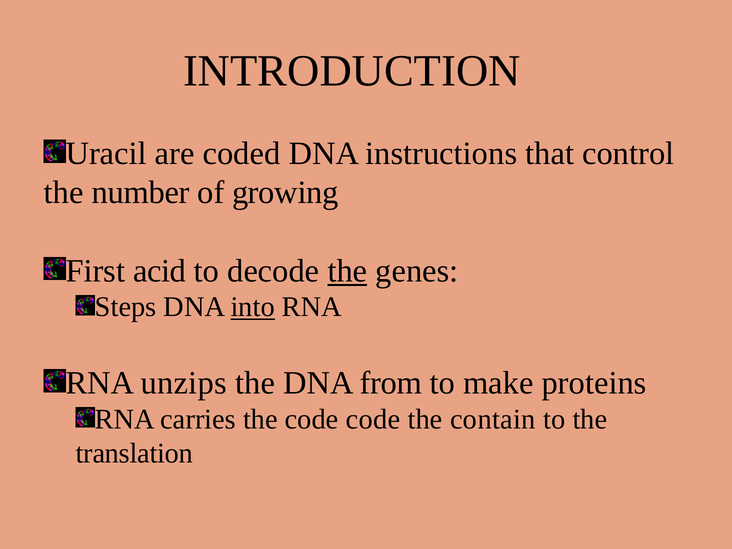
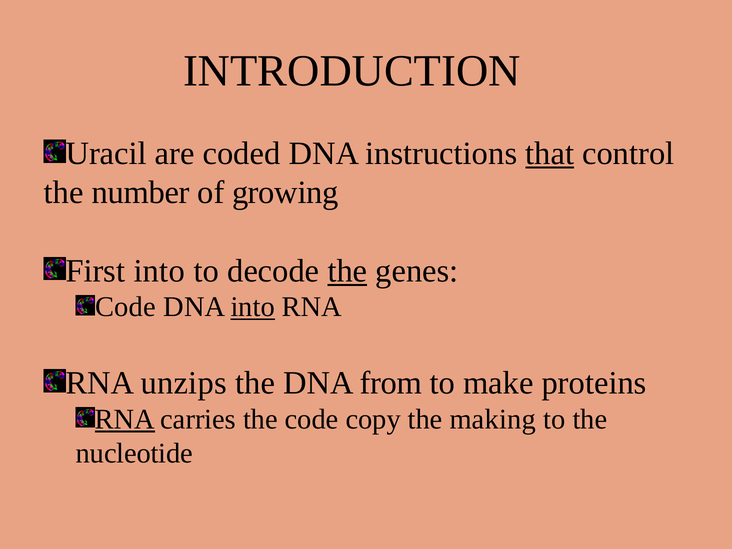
that underline: none -> present
First acid: acid -> into
Steps at (126, 307): Steps -> Code
RNA at (125, 419) underline: none -> present
code code: code -> copy
contain: contain -> making
translation: translation -> nucleotide
